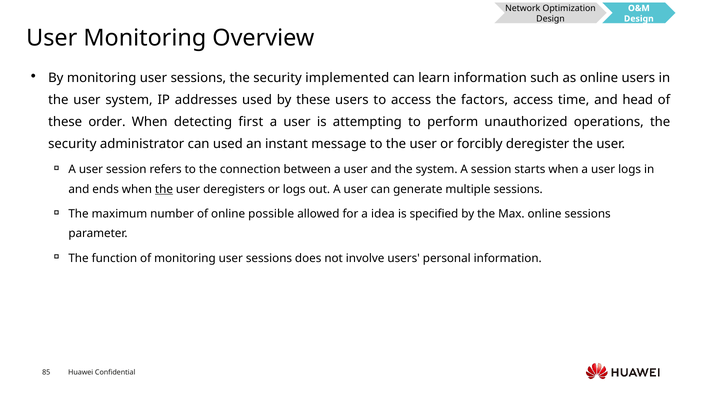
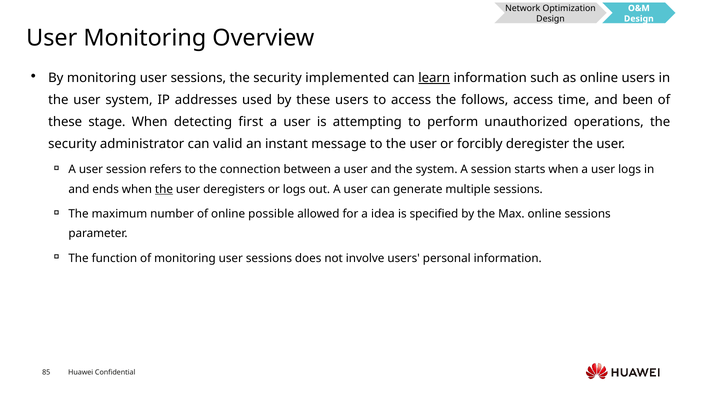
learn underline: none -> present
factors: factors -> follows
head: head -> been
order: order -> stage
can used: used -> valid
